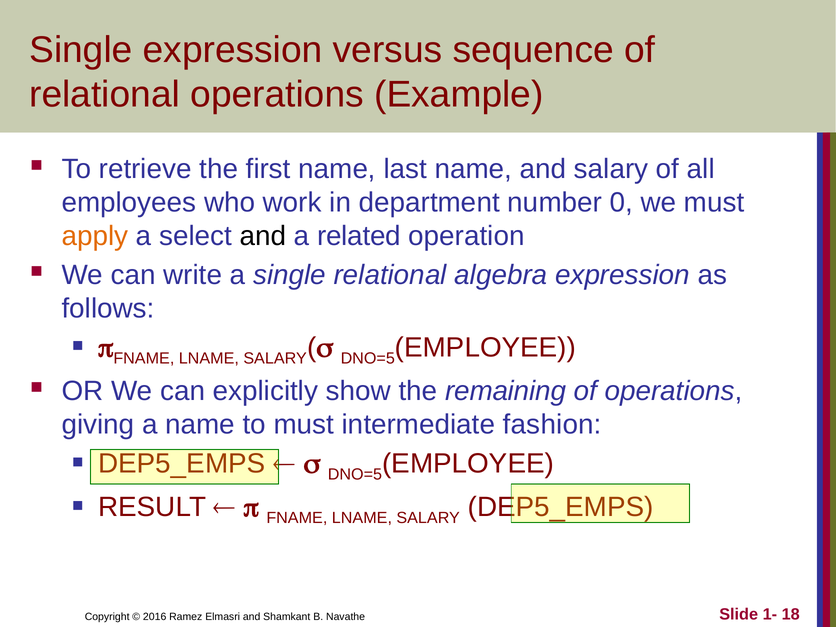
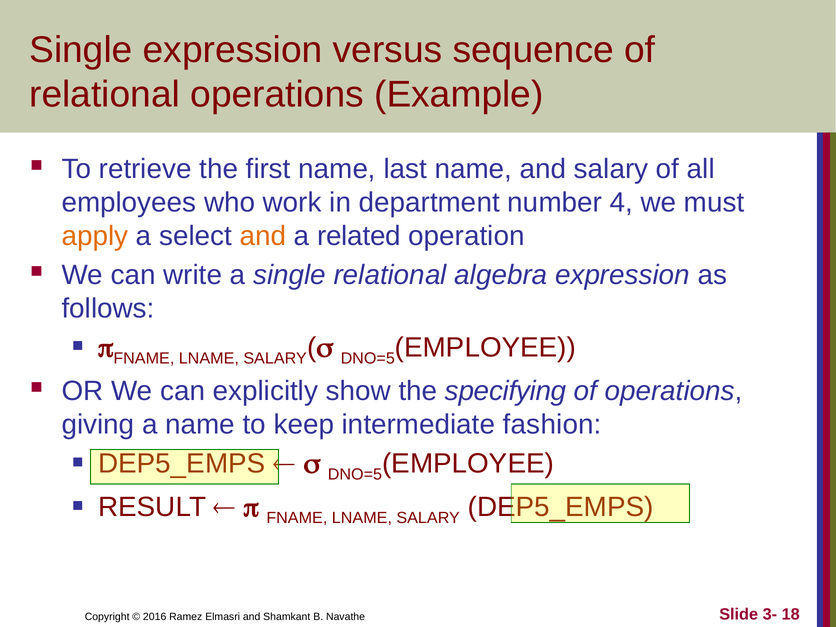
0: 0 -> 4
and at (263, 236) colour: black -> orange
remaining: remaining -> specifying
to must: must -> keep
1-: 1- -> 3-
